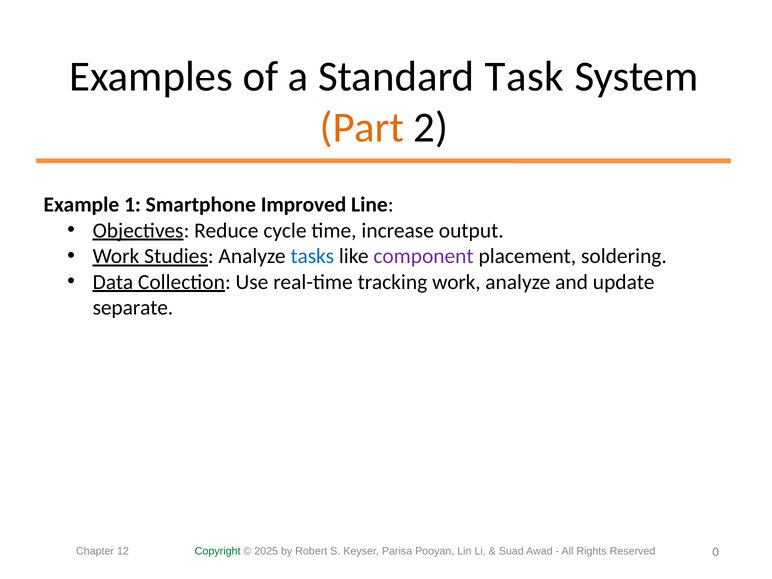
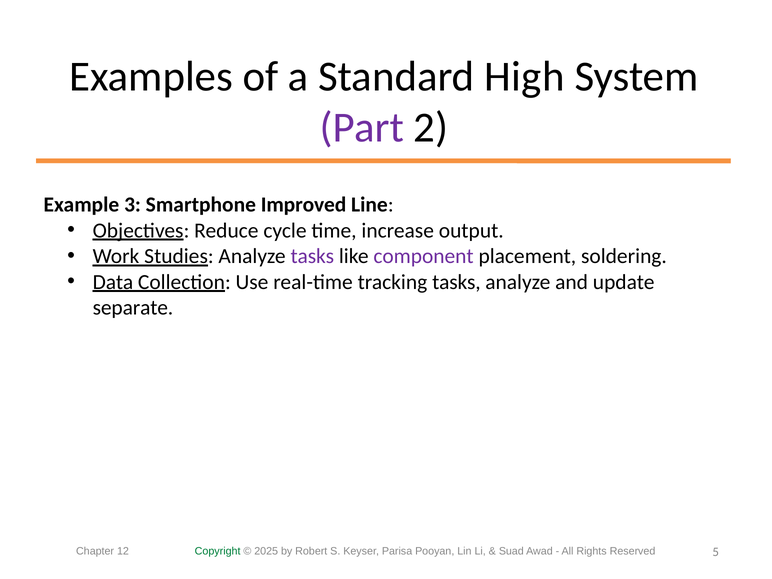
Task: Task -> High
Part colour: orange -> purple
1: 1 -> 3
tasks at (312, 256) colour: blue -> purple
tracking work: work -> tasks
0: 0 -> 5
